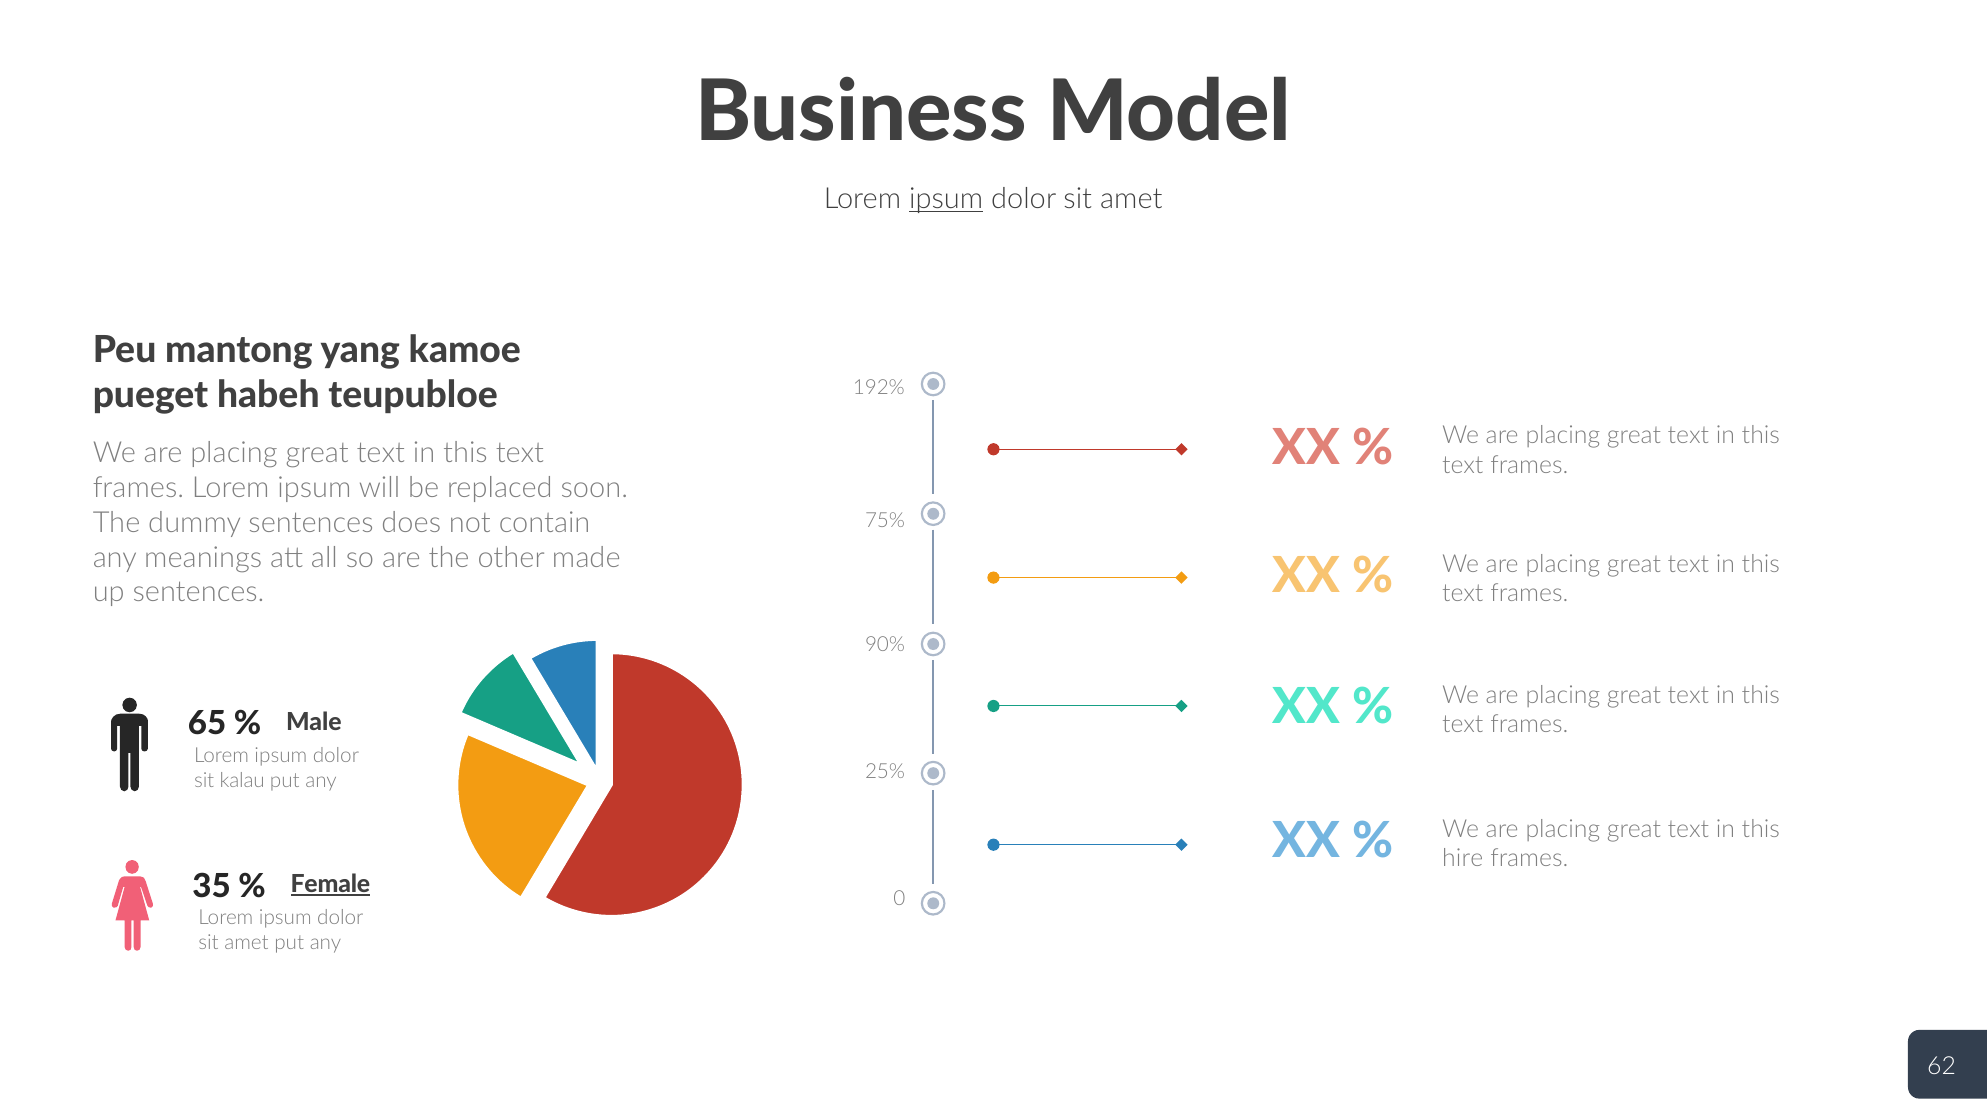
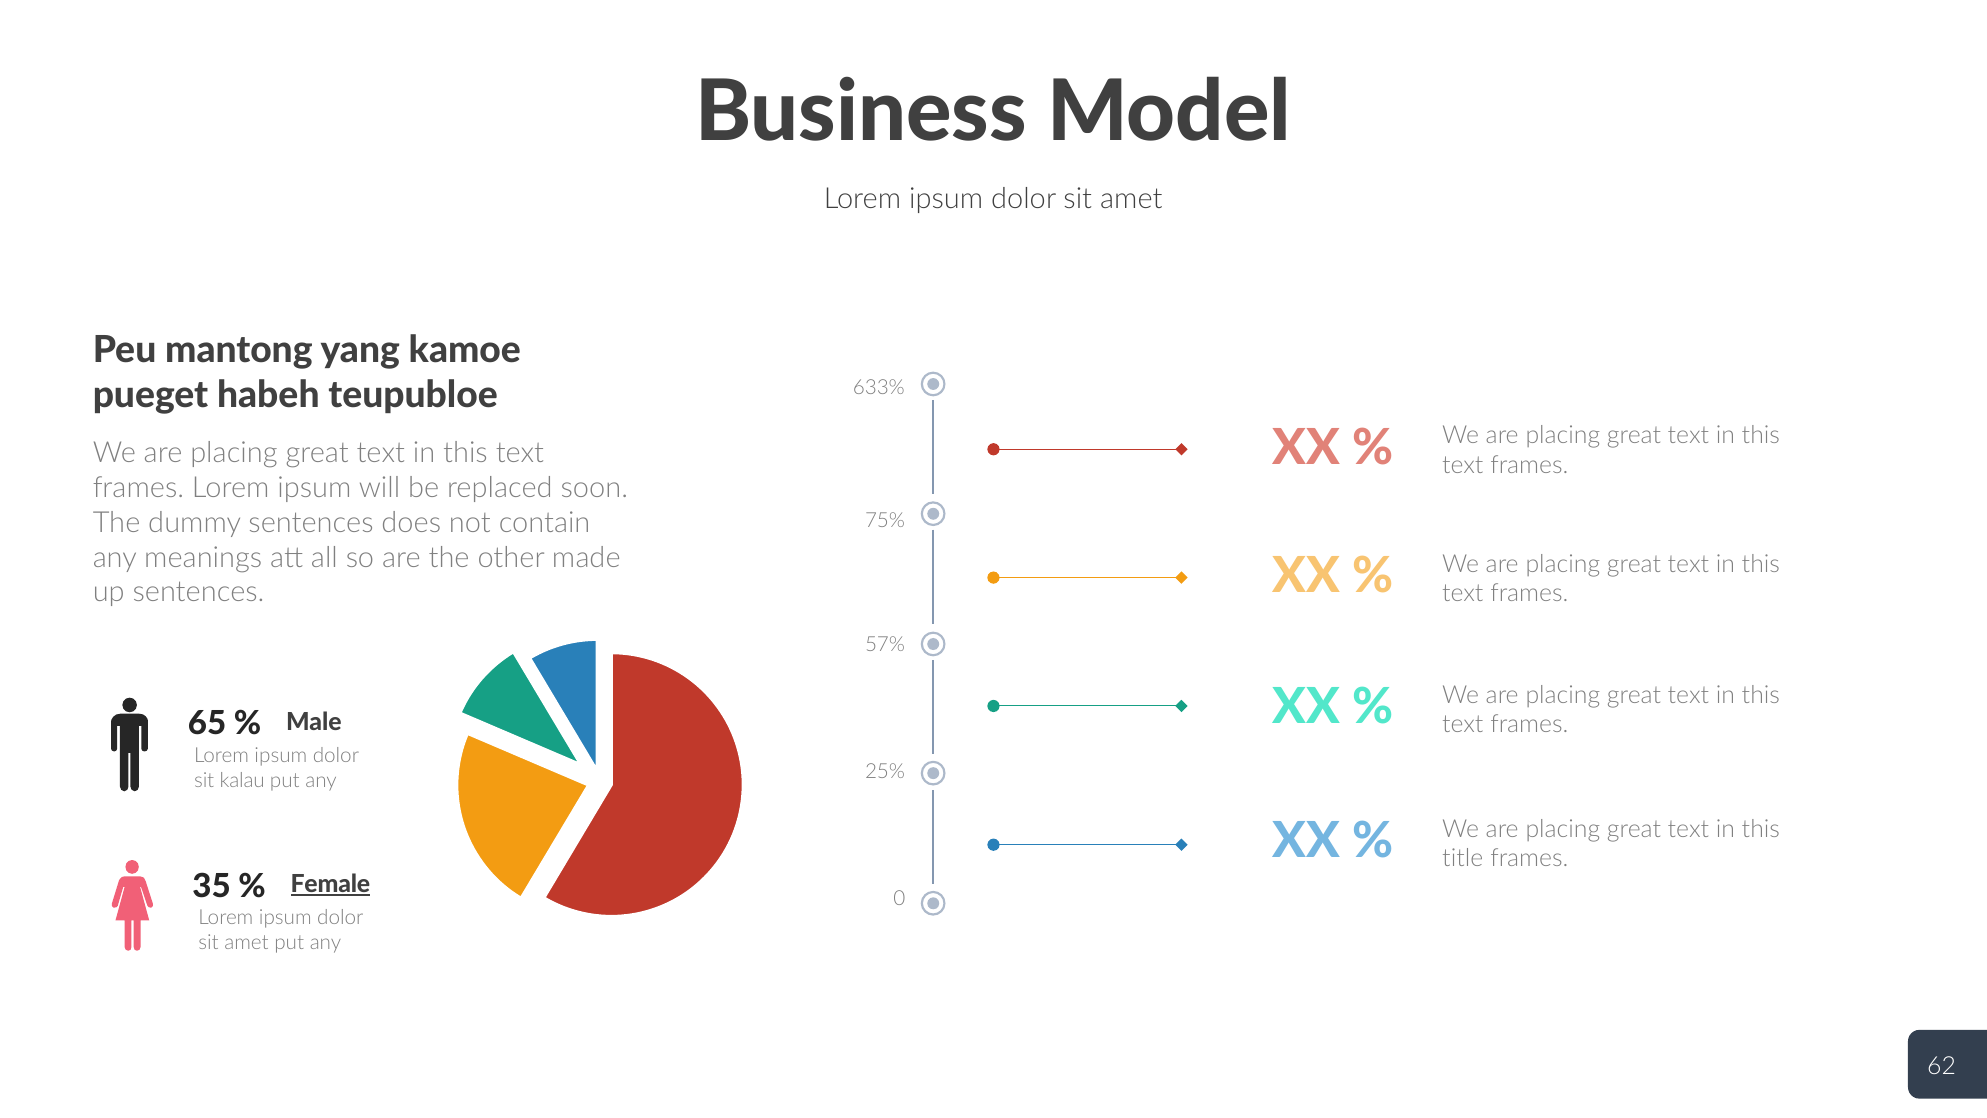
ipsum at (946, 199) underline: present -> none
192%: 192% -> 633%
90%: 90% -> 57%
hire: hire -> title
